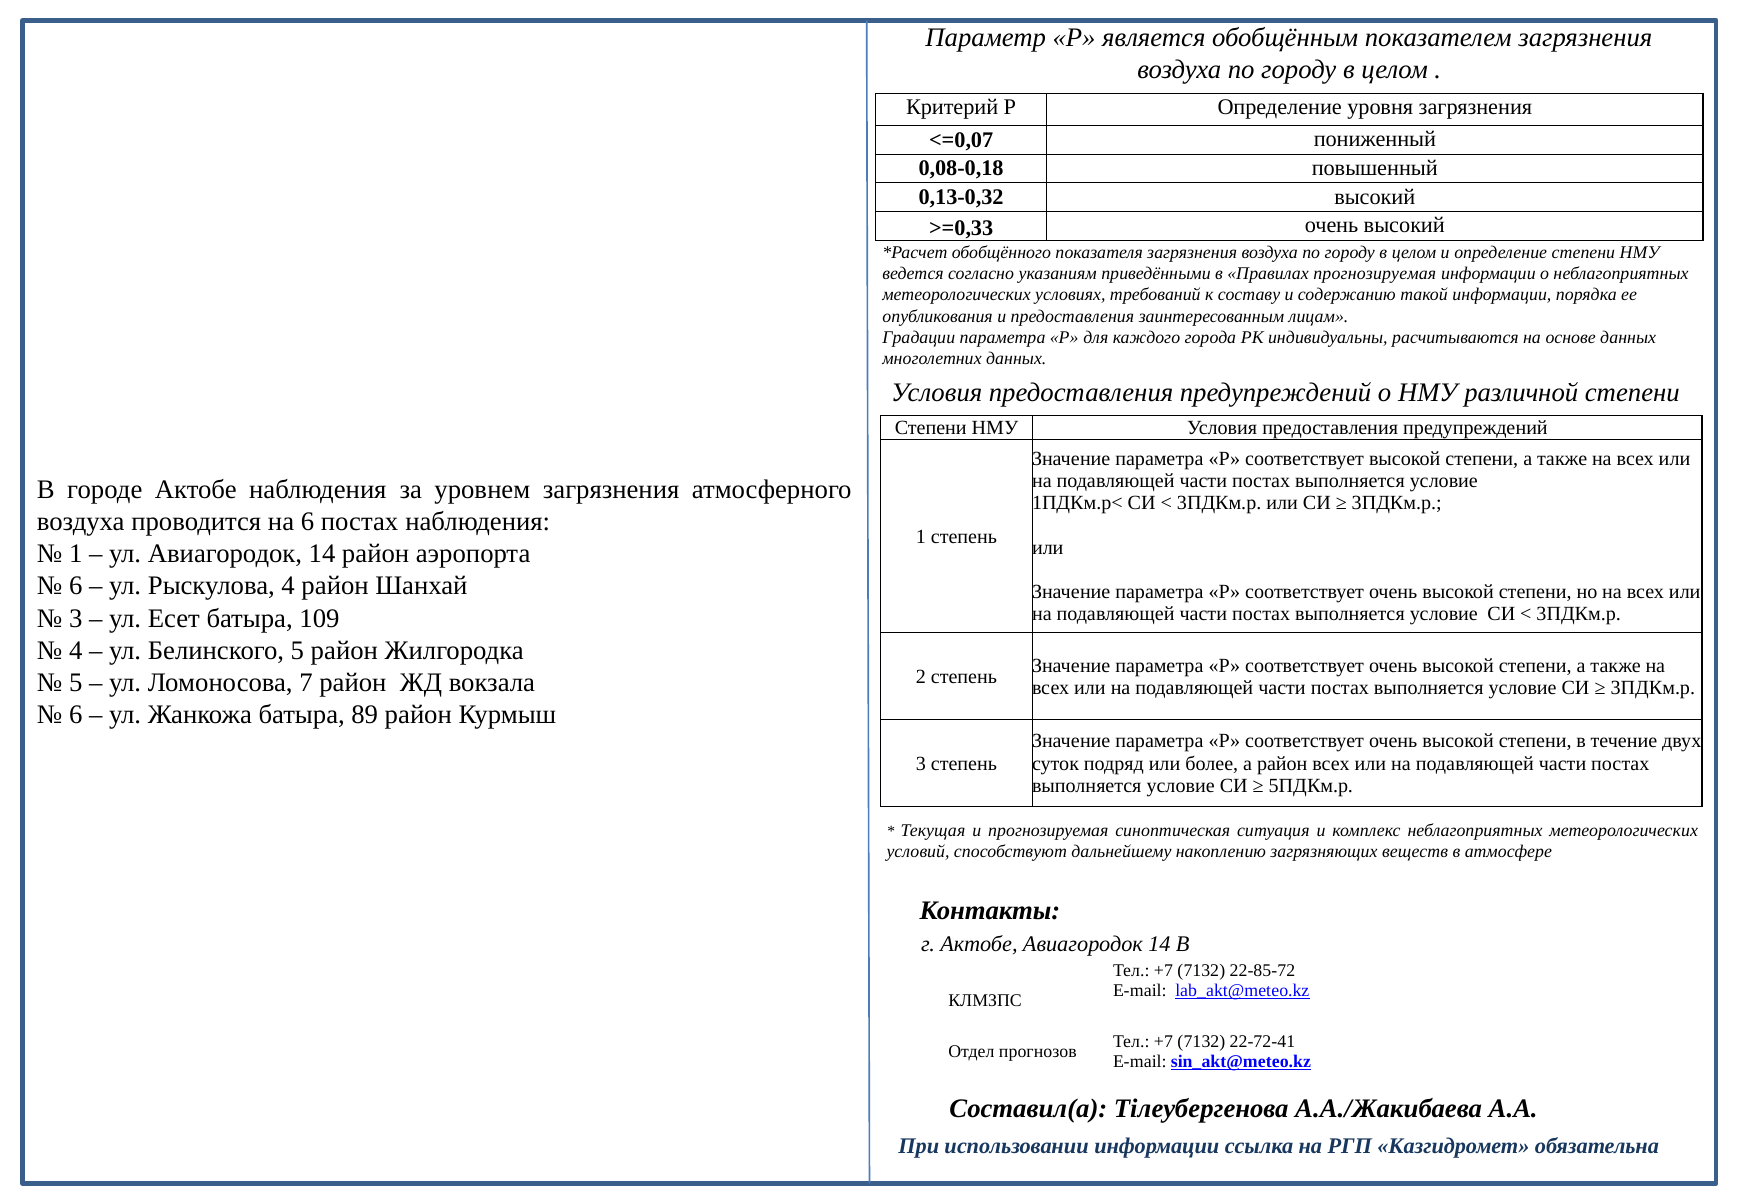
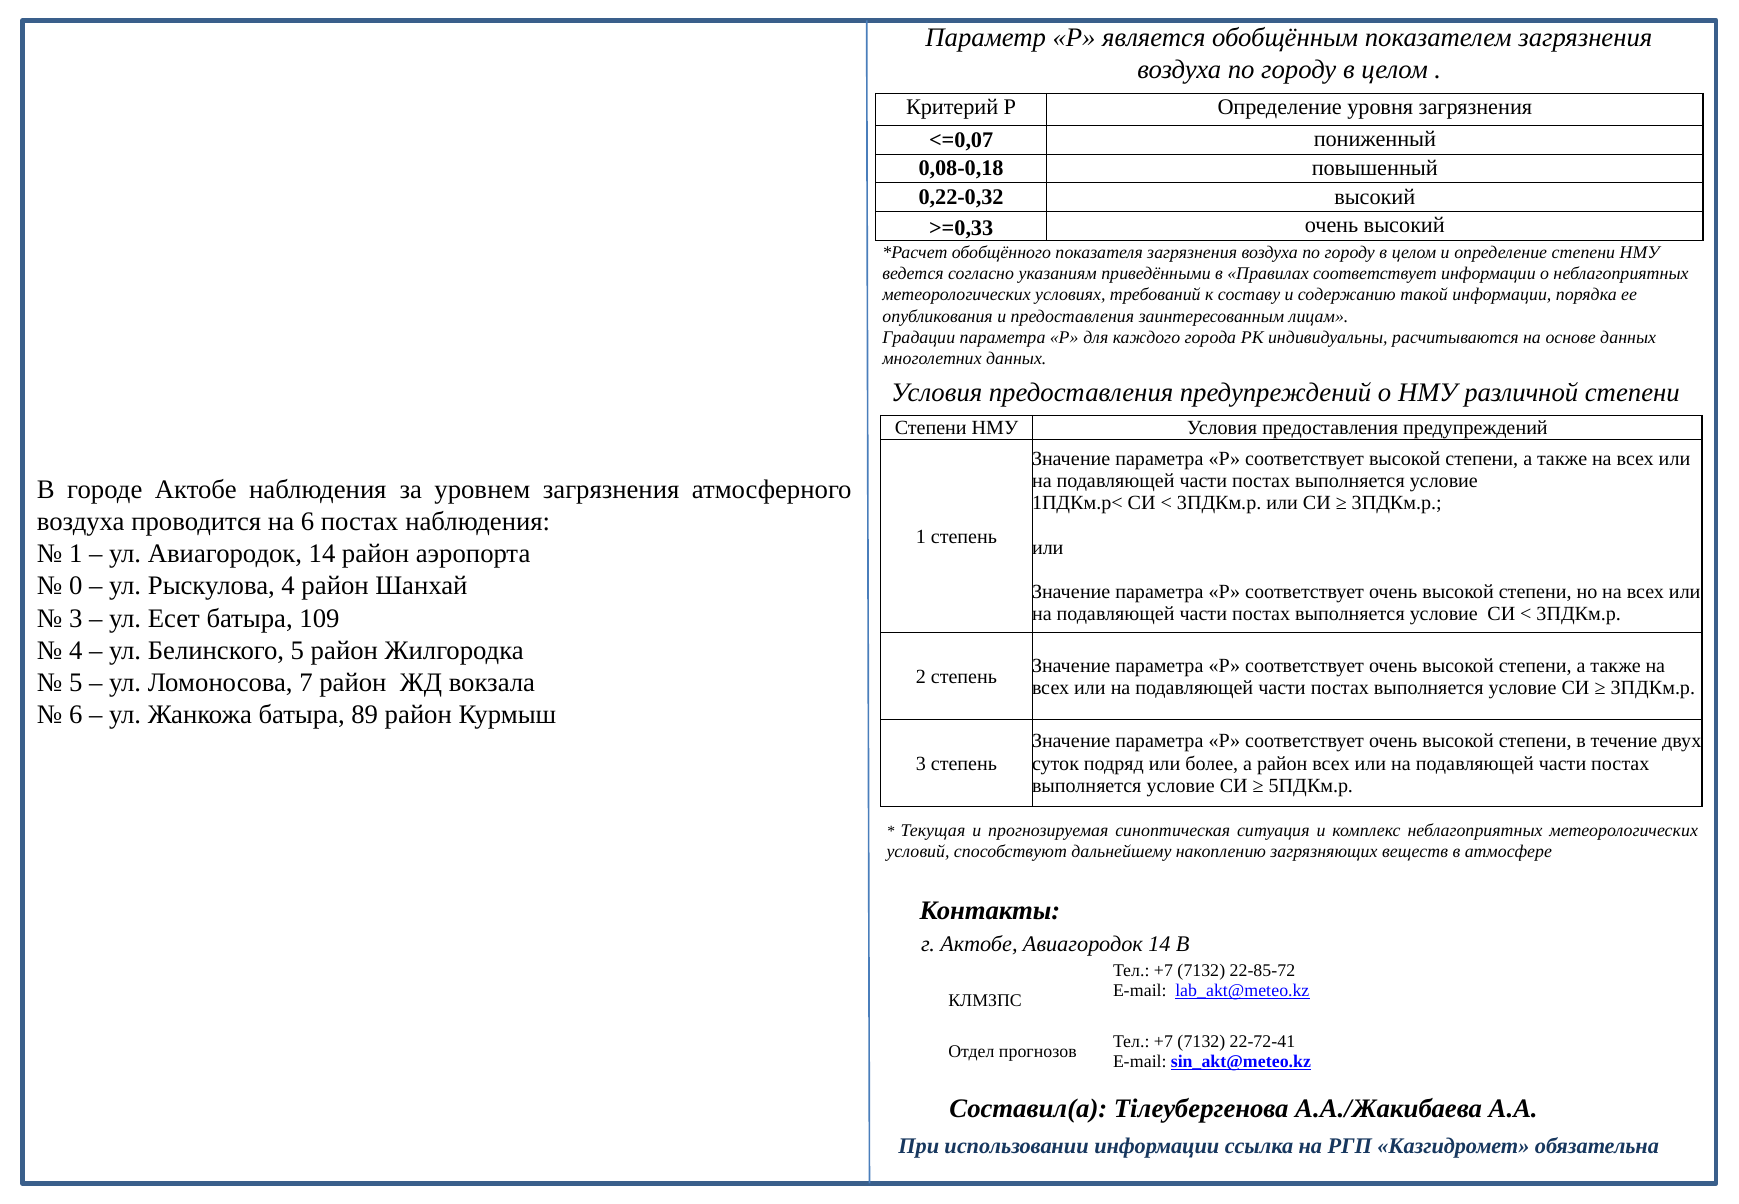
0,13-0,32: 0,13-0,32 -> 0,22-0,32
Правилах прогнозируемая: прогнозируемая -> соответствует
6 at (76, 586): 6 -> 0
